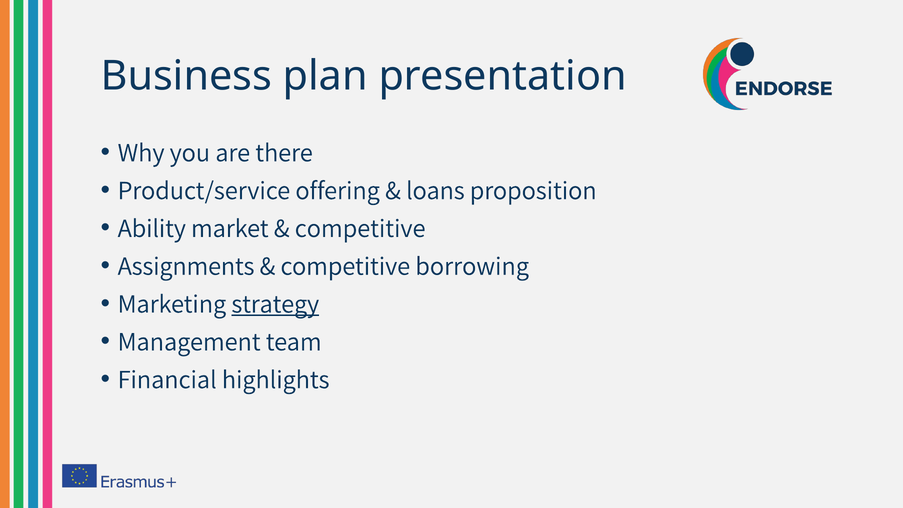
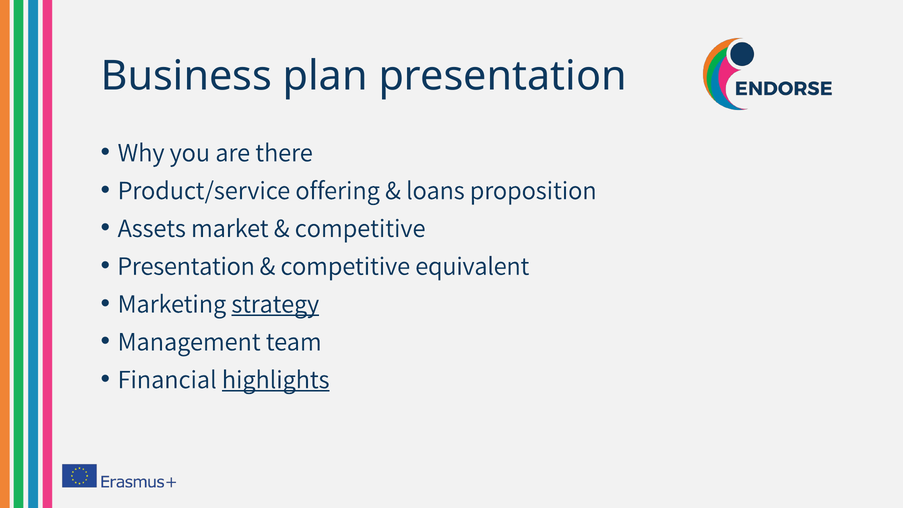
Ability: Ability -> Assets
Assignments at (186, 266): Assignments -> Presentation
borrowing: borrowing -> equivalent
highlights underline: none -> present
